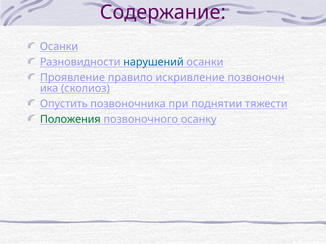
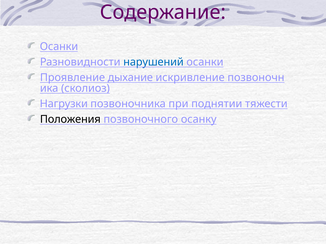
правило: правило -> дыхание
Опустить: Опустить -> Нагрузки
Положения colour: green -> black
